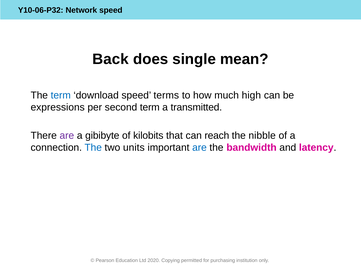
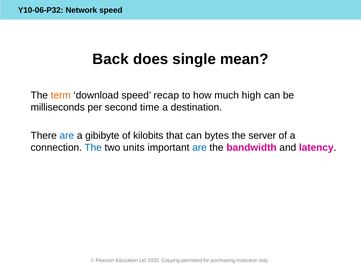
term at (61, 95) colour: blue -> orange
terms: terms -> recap
expressions: expressions -> milliseconds
second term: term -> time
transmitted: transmitted -> destination
are at (67, 135) colour: purple -> blue
reach: reach -> bytes
nibble: nibble -> server
